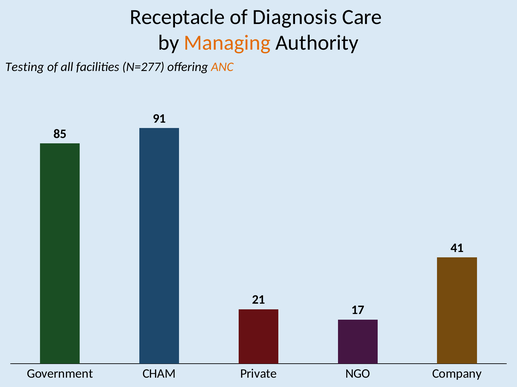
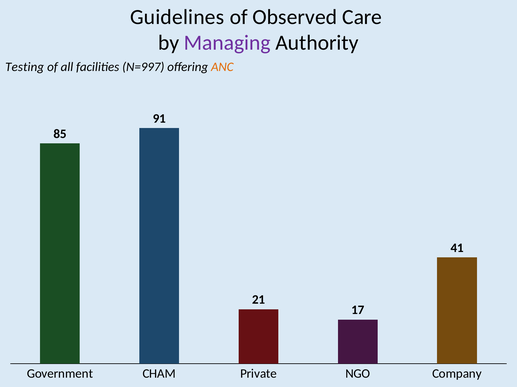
Receptacle: Receptacle -> Guidelines
Diagnosis: Diagnosis -> Observed
Managing colour: orange -> purple
N=277: N=277 -> N=997
